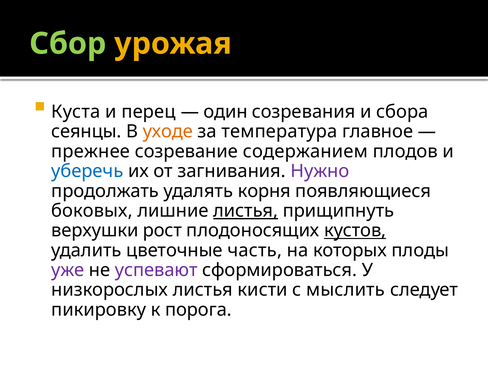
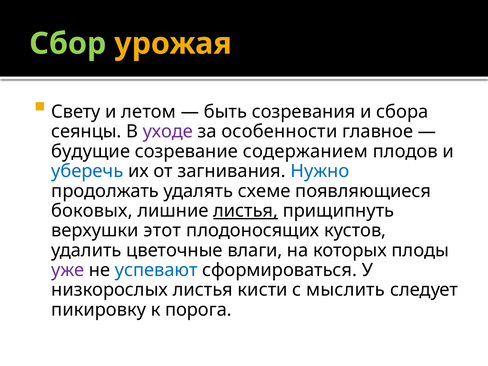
Куста: Куста -> Свету
перец: перец -> летом
один: один -> быть
уходе colour: orange -> purple
температура: температура -> особенности
прежнее: прежнее -> будущие
Нужно colour: purple -> blue
корня: корня -> схеме
рост: рост -> этот
кустов underline: present -> none
часть: часть -> влаги
успевают colour: purple -> blue
